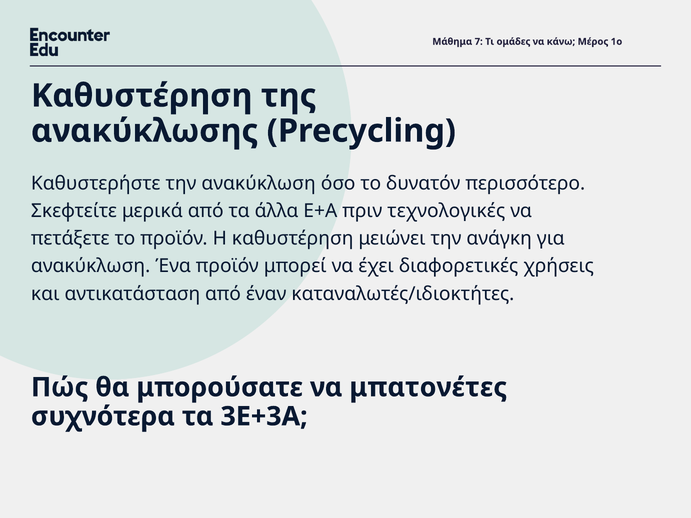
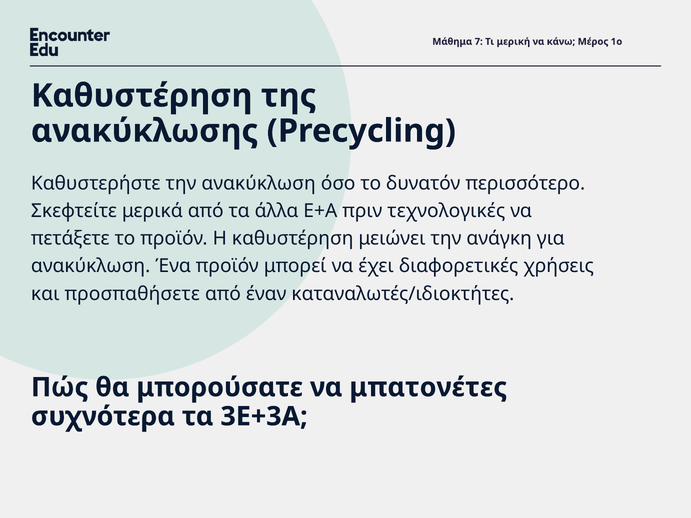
ομάδες: ομάδες -> μερική
αντικατάσταση: αντικατάσταση -> προσπαθήσετε
